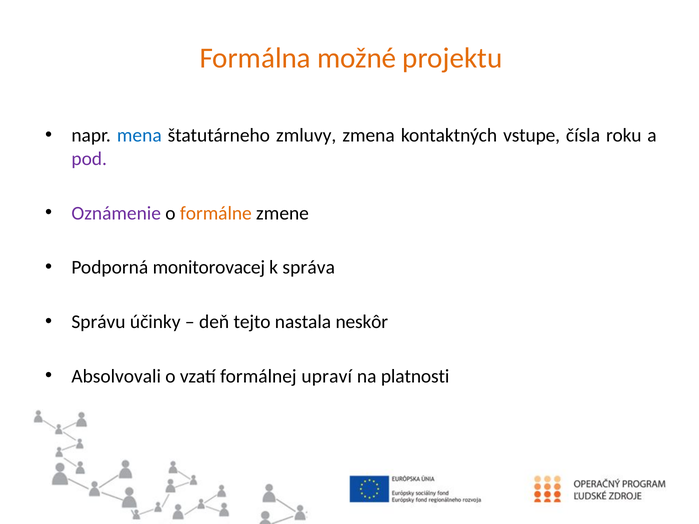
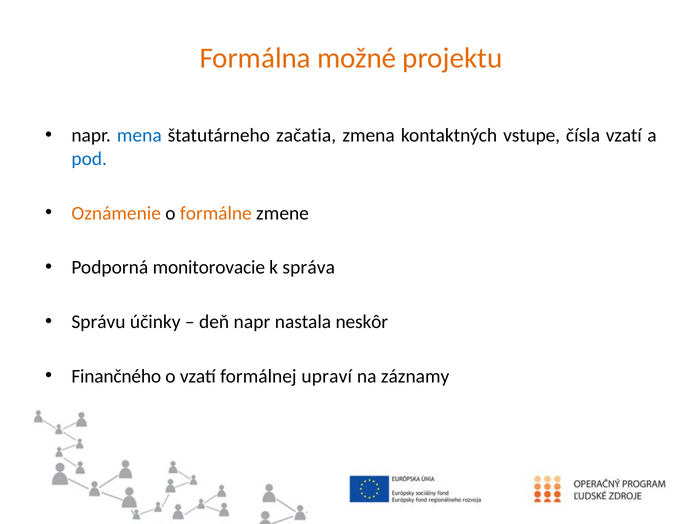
zmluvy: zmluvy -> začatia
čísla roku: roku -> vzatí
pod colour: purple -> blue
Oznámenie colour: purple -> orange
monitorovacej: monitorovacej -> monitorovacie
deň tejto: tejto -> napr
Absolvovali: Absolvovali -> Finančného
platnosti: platnosti -> záznamy
